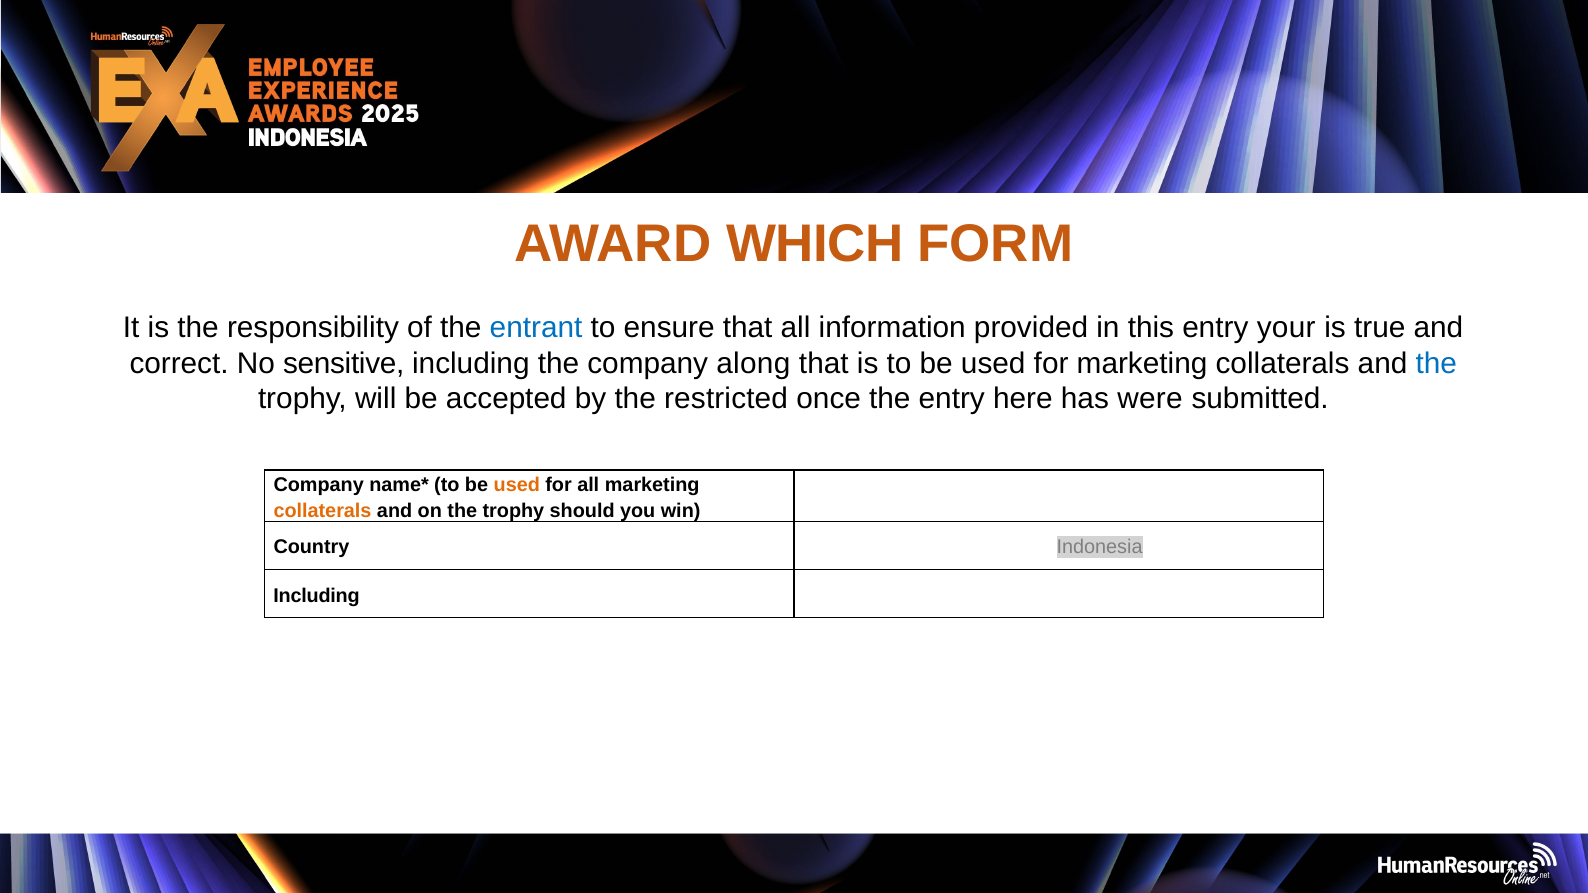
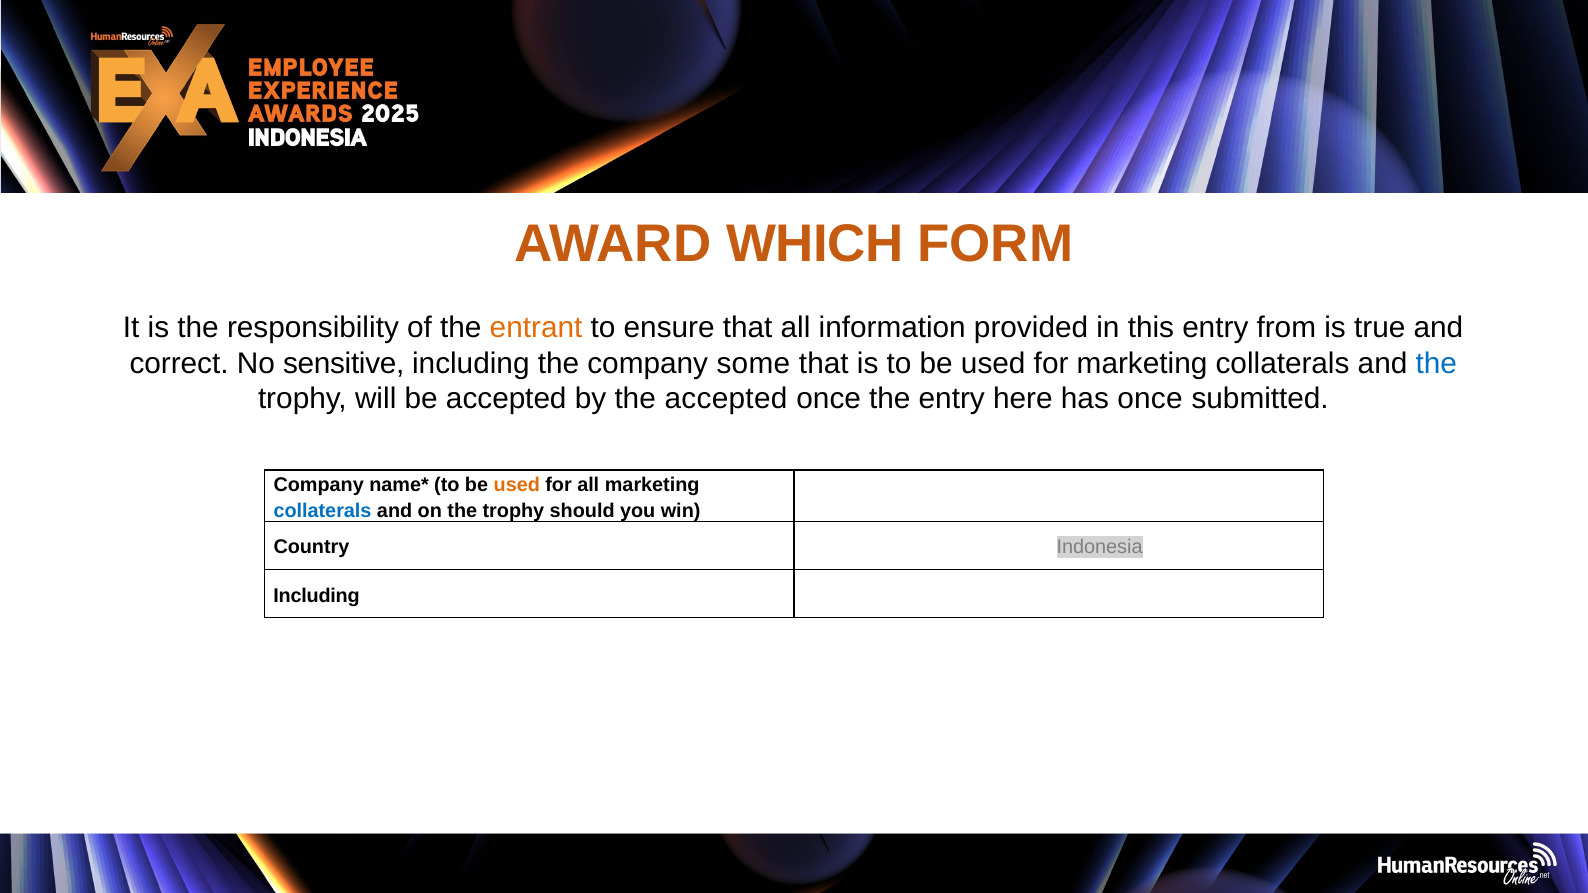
entrant colour: blue -> orange
your: your -> from
along: along -> some
the restricted: restricted -> accepted
has were: were -> once
collaterals at (323, 511) colour: orange -> blue
